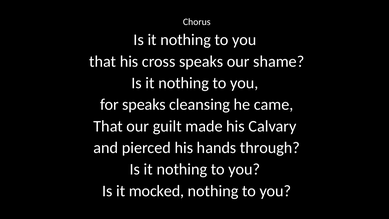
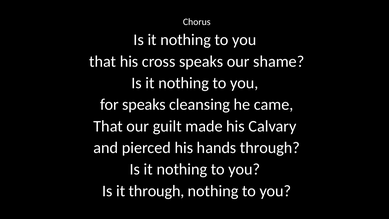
it mocked: mocked -> through
